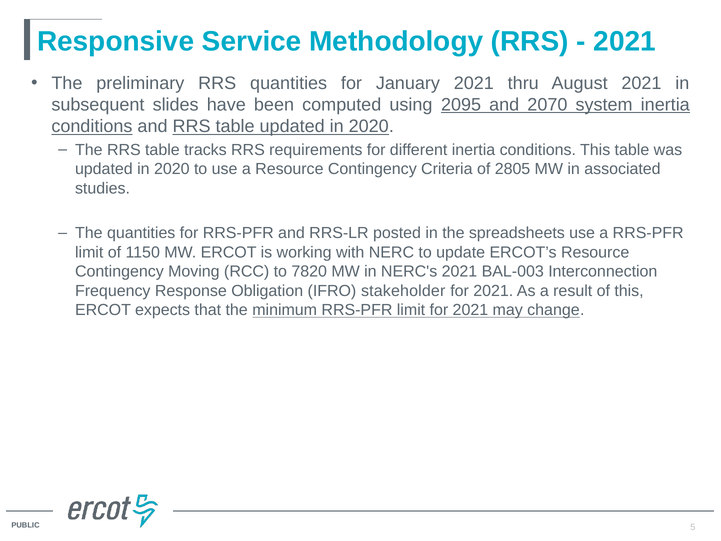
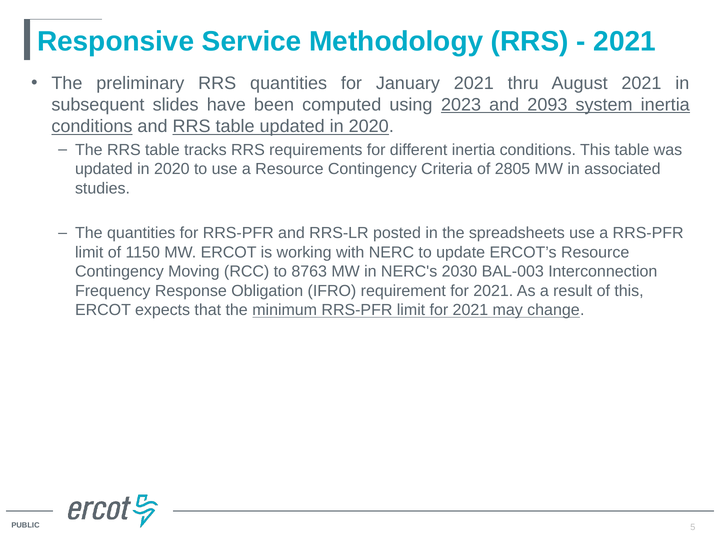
2095: 2095 -> 2023
2070: 2070 -> 2093
7820: 7820 -> 8763
NERC's 2021: 2021 -> 2030
stakeholder: stakeholder -> requirement
